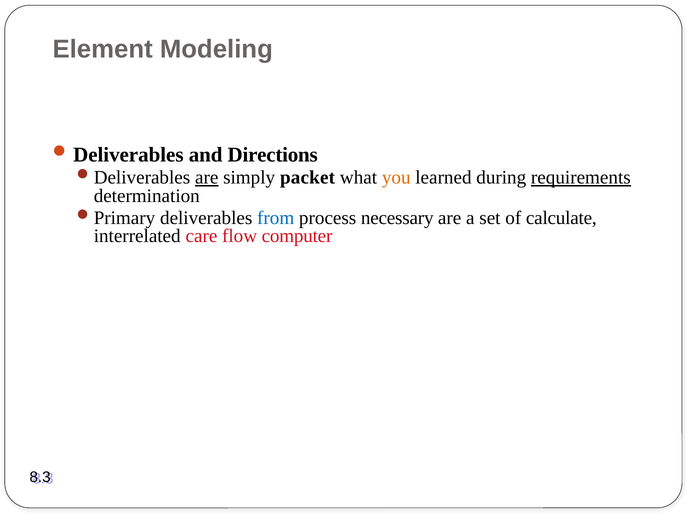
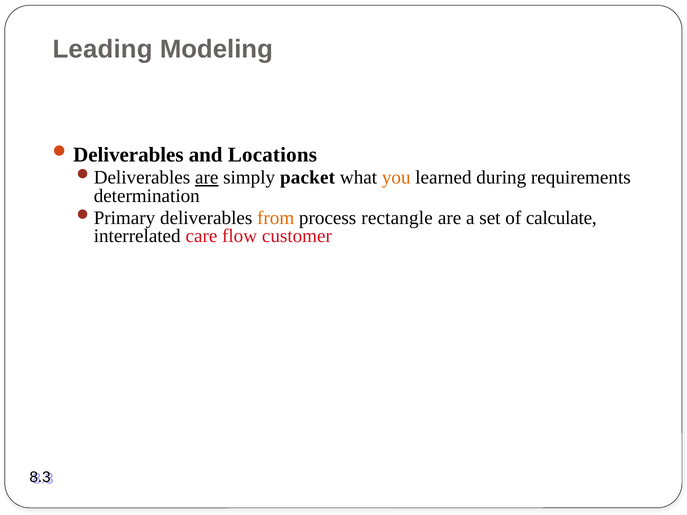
Element: Element -> Leading
Directions: Directions -> Locations
requirements underline: present -> none
from colour: blue -> orange
necessary: necessary -> rectangle
computer: computer -> customer
